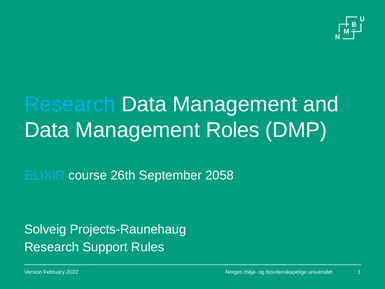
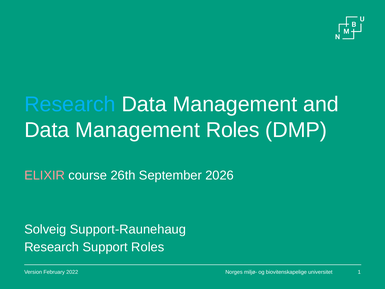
ELIXIR colour: light blue -> pink
2058: 2058 -> 2026
Projects-Raunehaug: Projects-Raunehaug -> Support-Raunehaug
Support Rules: Rules -> Roles
